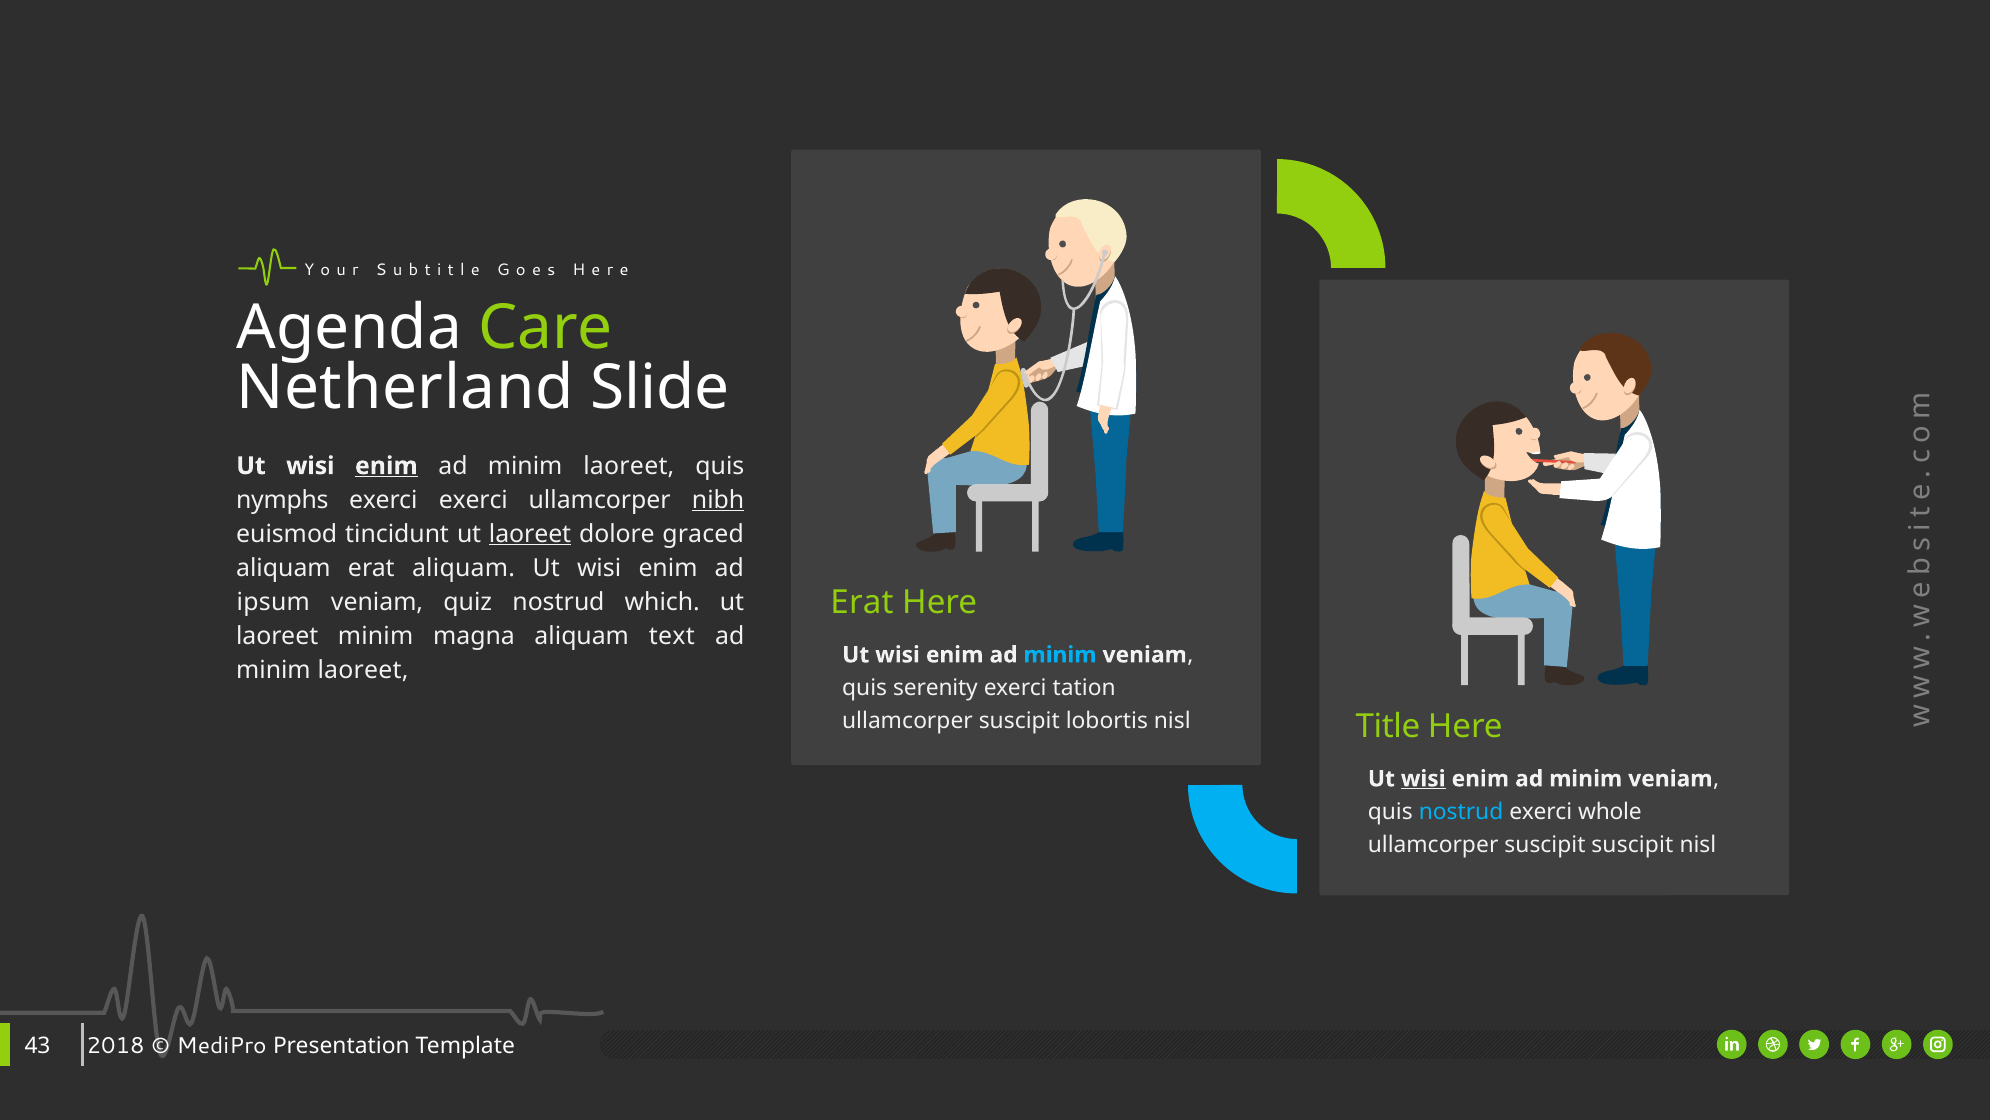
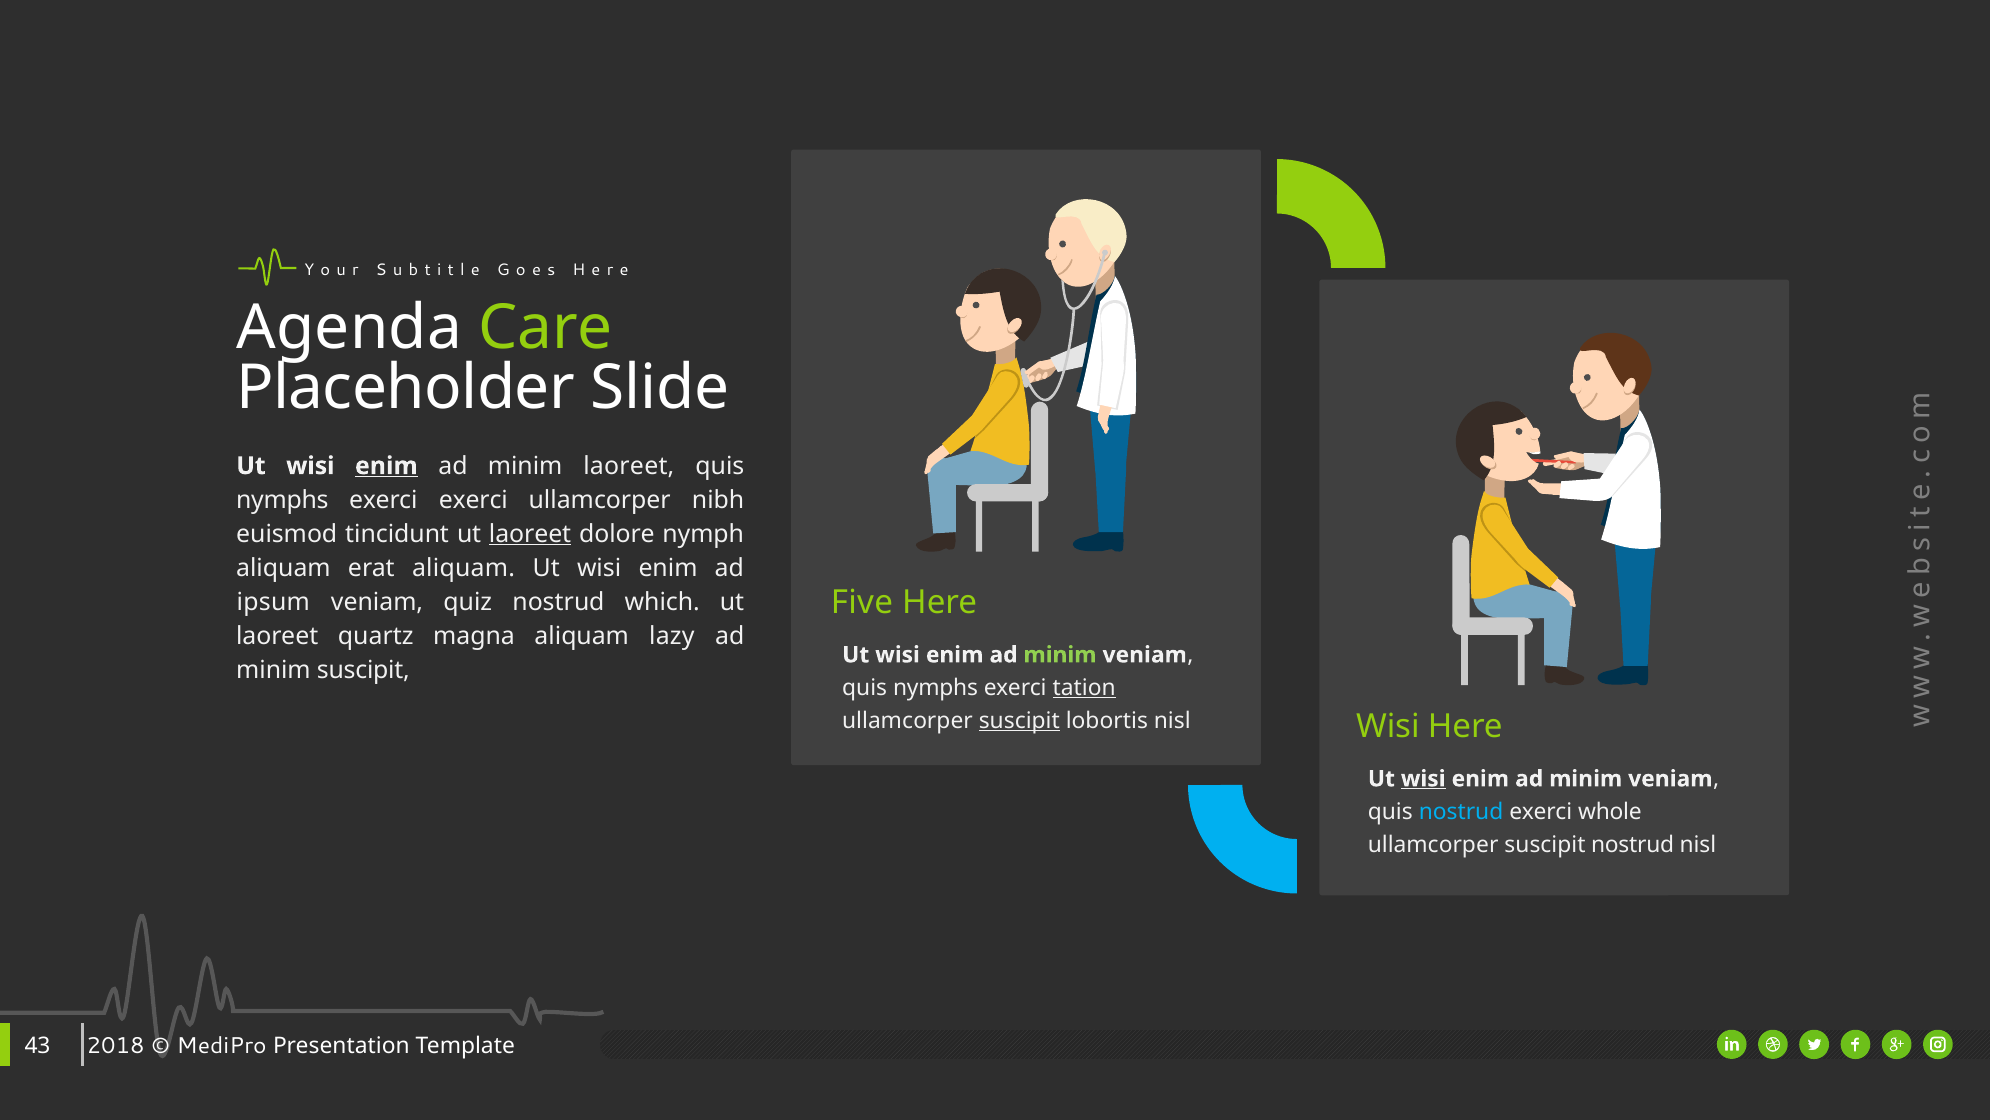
Netherland: Netherland -> Placeholder
nibh underline: present -> none
graced: graced -> nymph
Erat at (862, 603): Erat -> Five
laoreet minim: minim -> quartz
text: text -> lazy
minim at (1060, 655) colour: light blue -> light green
laoreet at (363, 670): laoreet -> suscipit
serenity at (935, 687): serenity -> nymphs
tation underline: none -> present
suscipit at (1019, 720) underline: none -> present
Title at (1388, 727): Title -> Wisi
suscipit suscipit: suscipit -> nostrud
